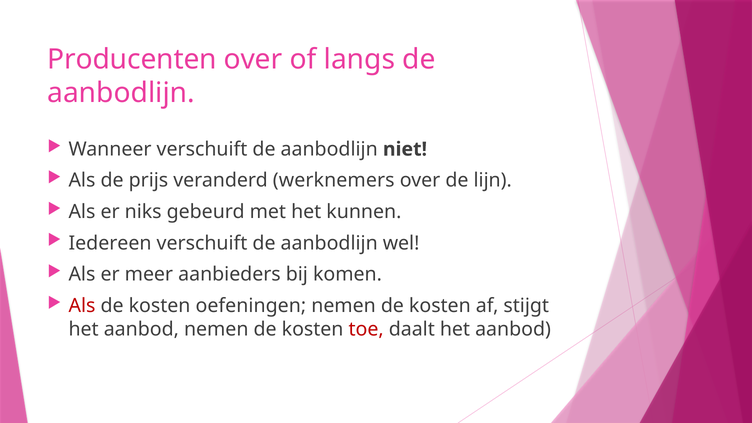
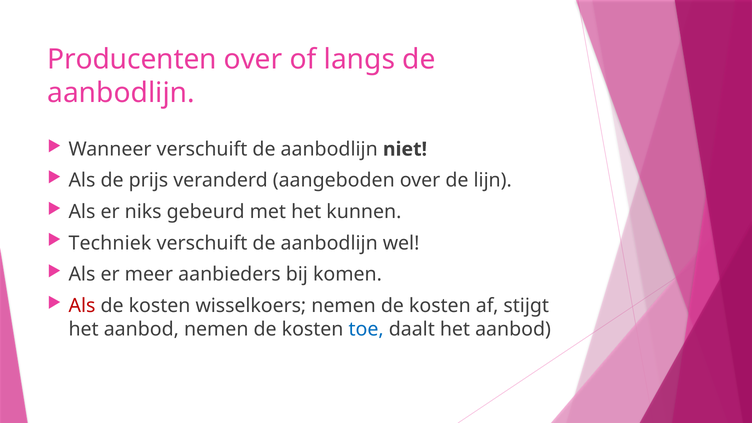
werknemers: werknemers -> aangeboden
Iedereen: Iedereen -> Techniek
oefeningen: oefeningen -> wisselkoers
toe colour: red -> blue
